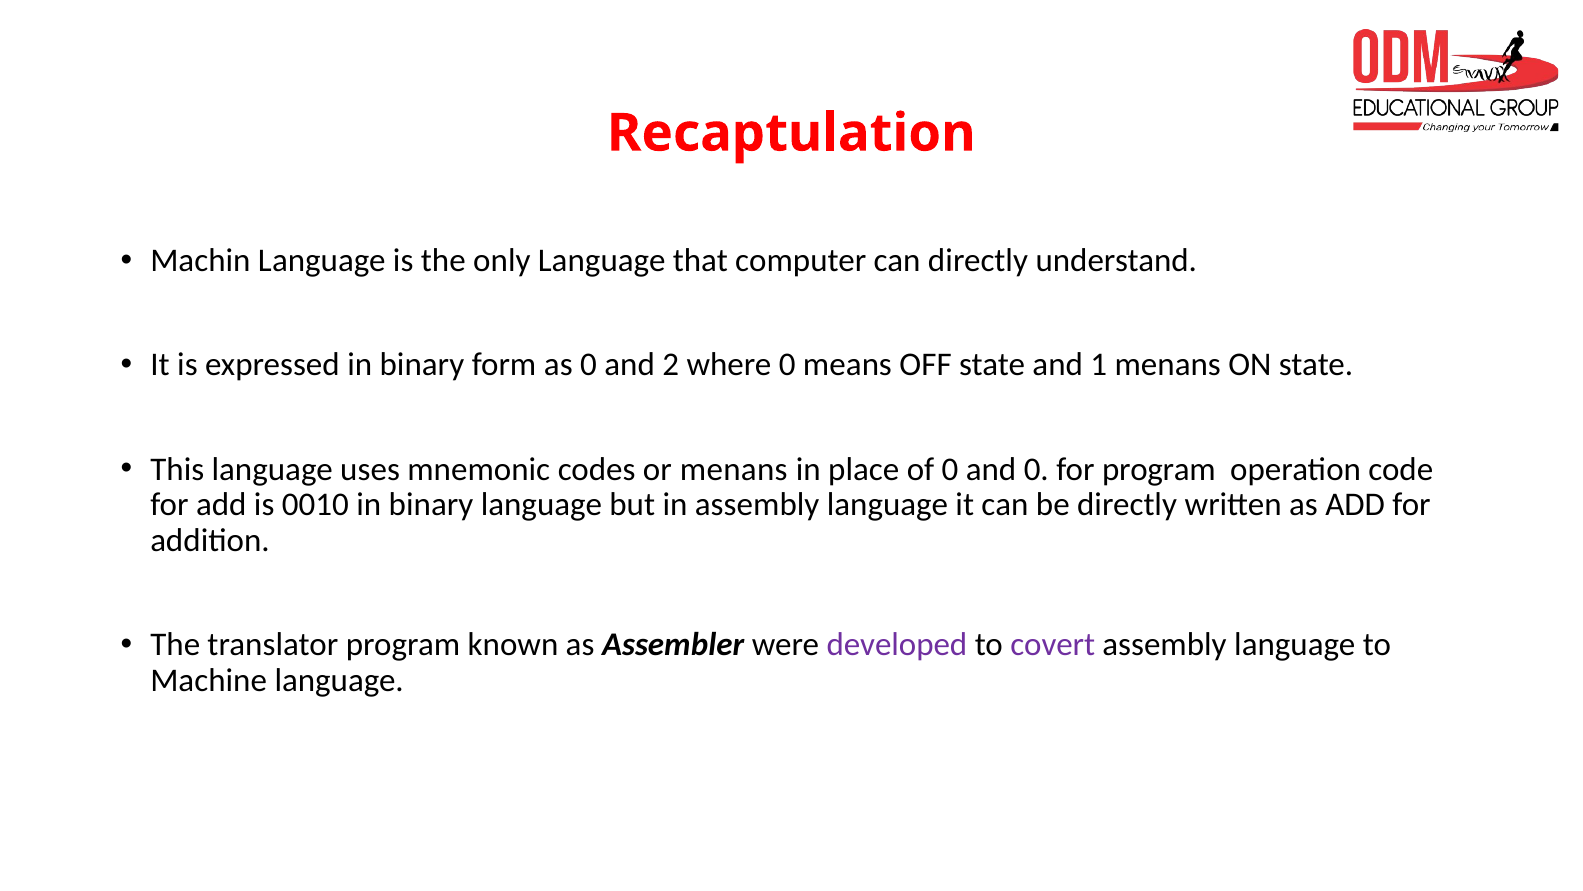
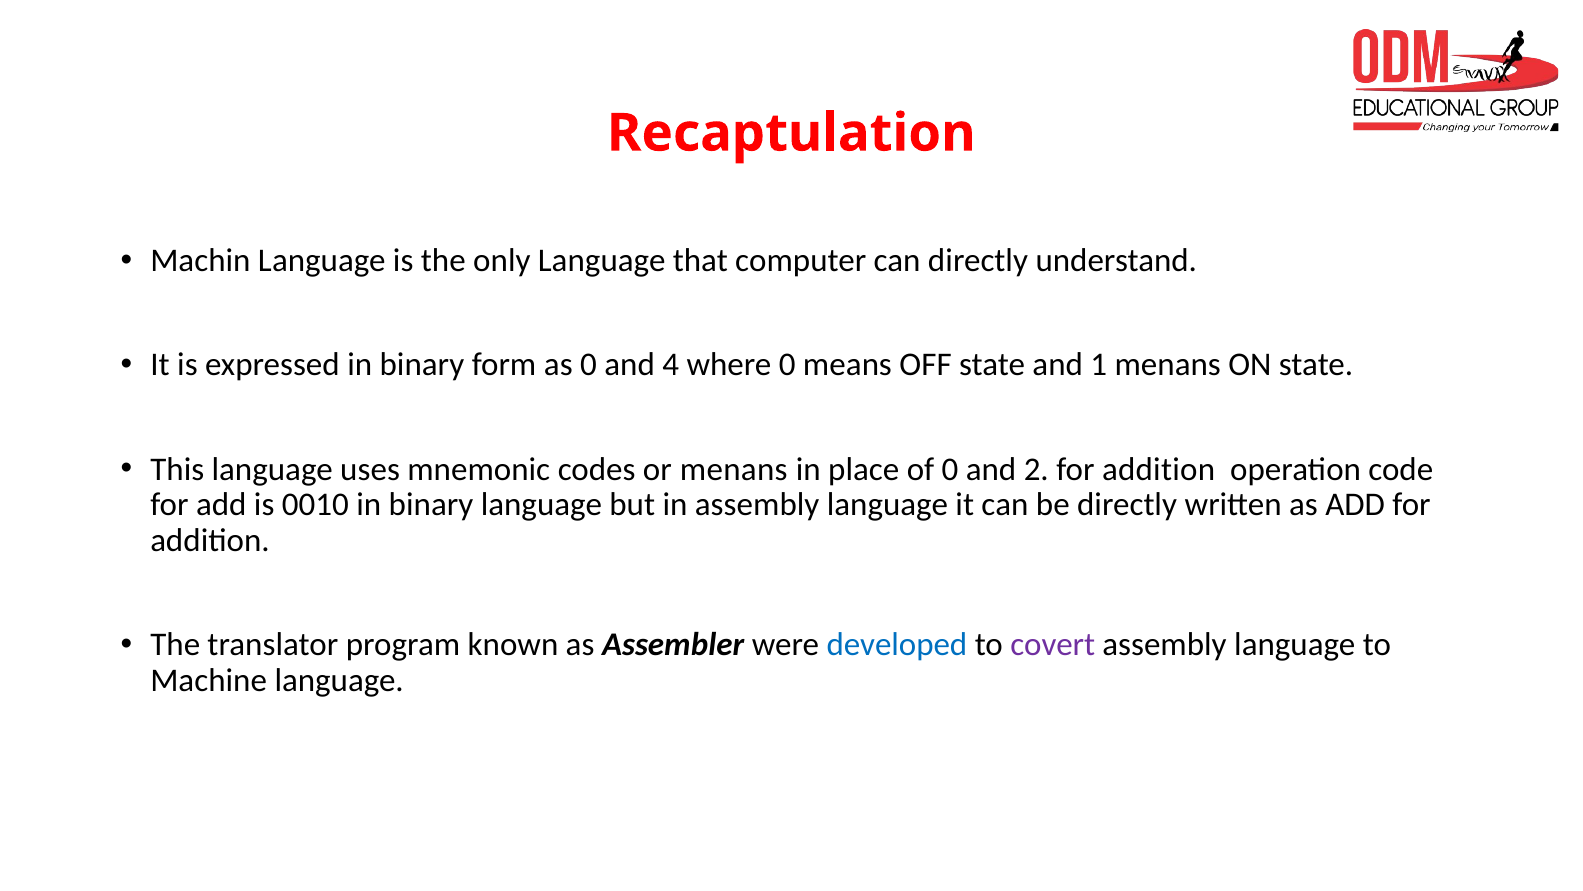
2: 2 -> 4
and 0: 0 -> 2
program at (1159, 469): program -> addition
developed colour: purple -> blue
